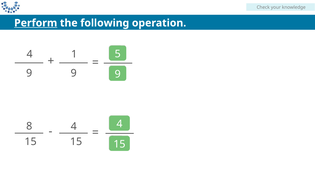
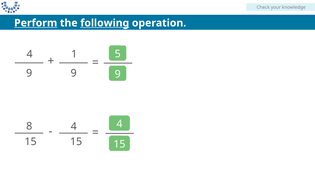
following underline: none -> present
